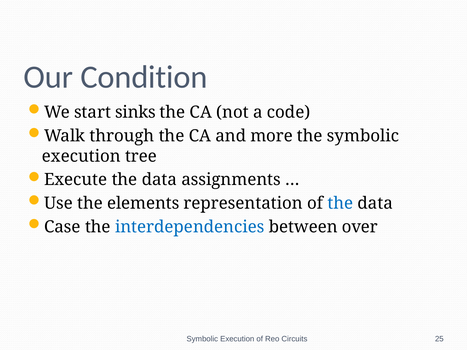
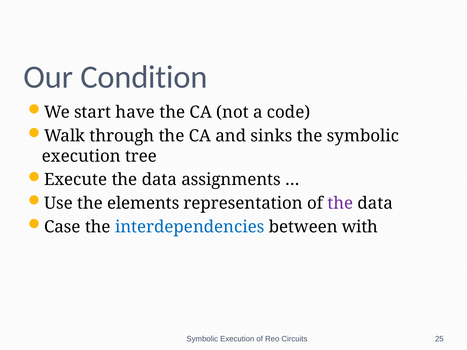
sinks: sinks -> have
more: more -> sinks
the at (340, 203) colour: blue -> purple
over: over -> with
